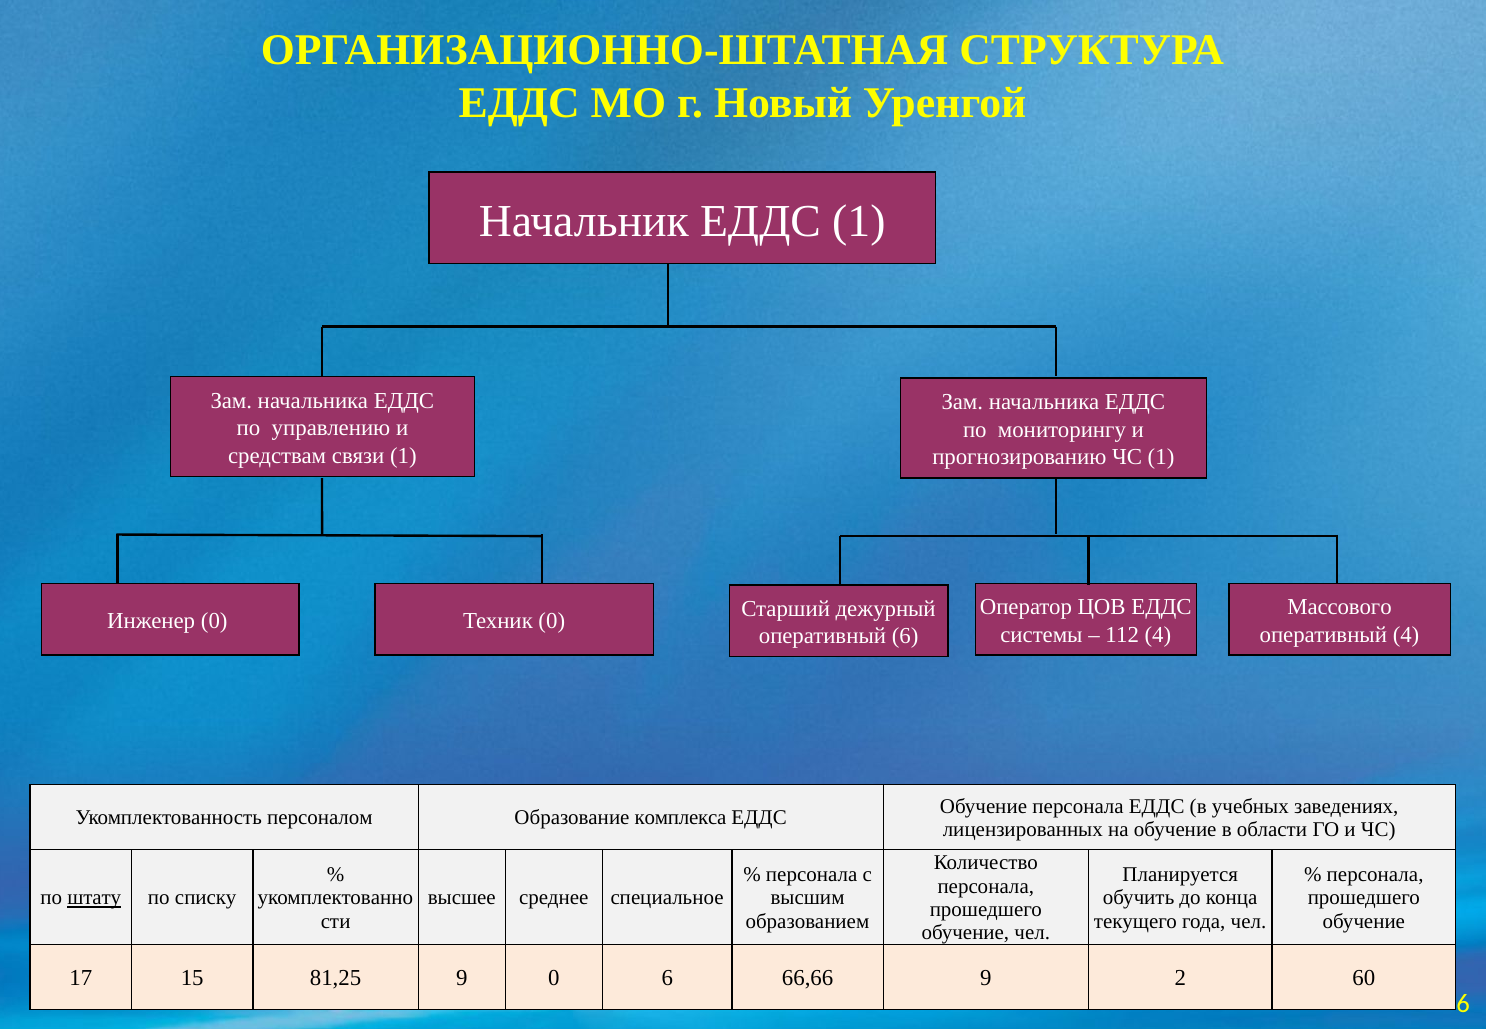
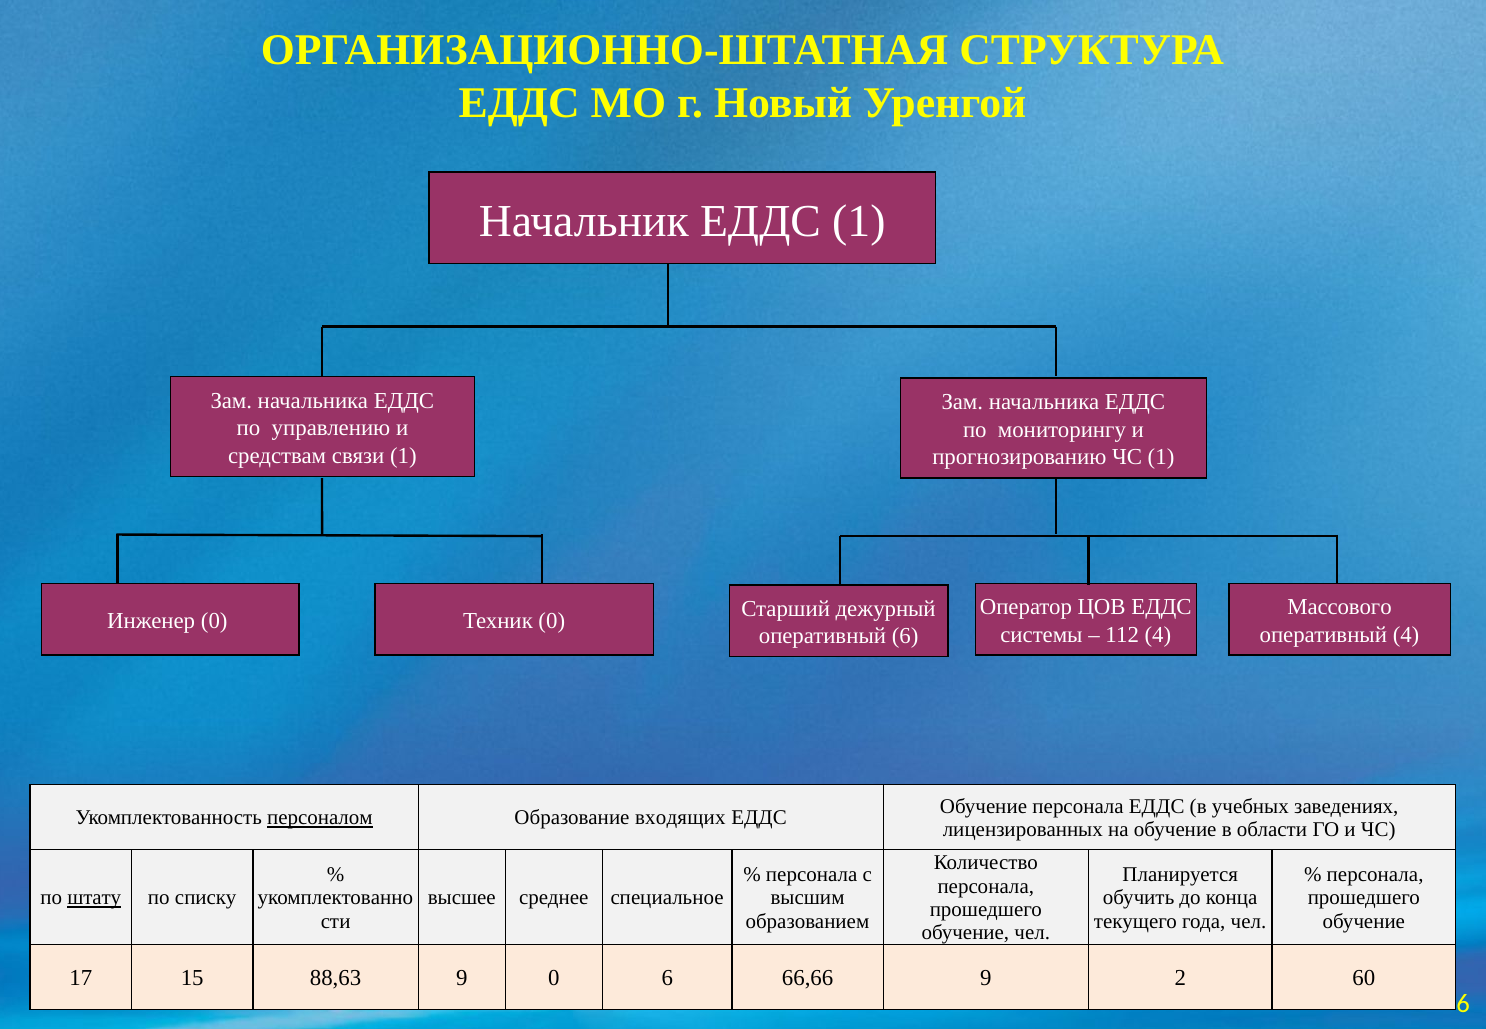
персоналом underline: none -> present
комплекса: комплекса -> входящих
81,25: 81,25 -> 88,63
